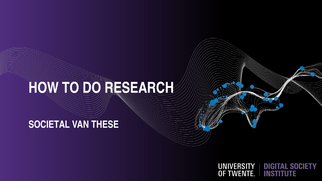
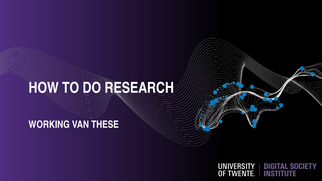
SOCIETAL: SOCIETAL -> WORKING
